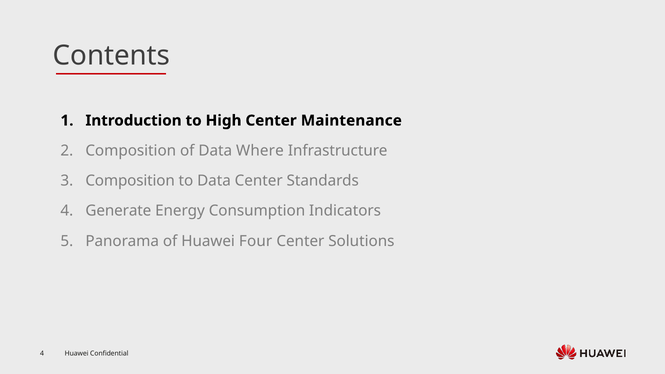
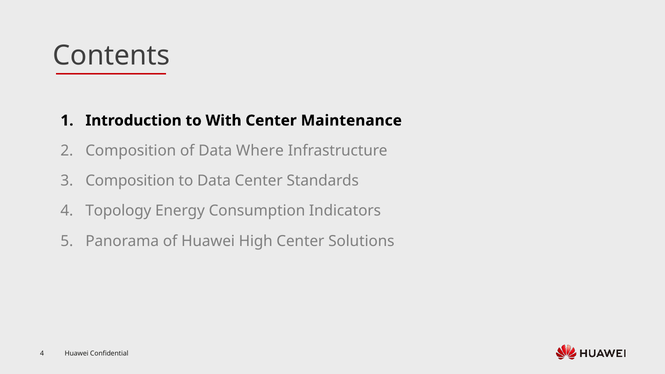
High: High -> With
Generate: Generate -> Topology
Four: Four -> High
